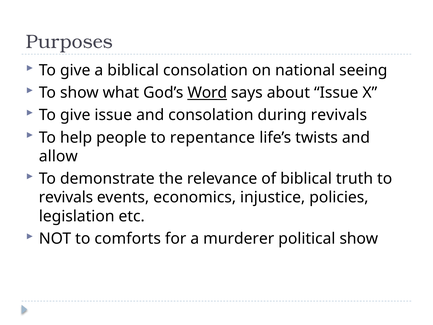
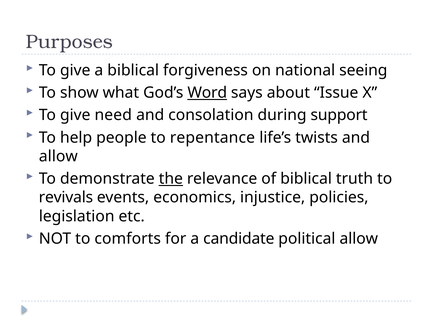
biblical consolation: consolation -> forgiveness
give issue: issue -> need
during revivals: revivals -> support
the underline: none -> present
murderer: murderer -> candidate
political show: show -> allow
